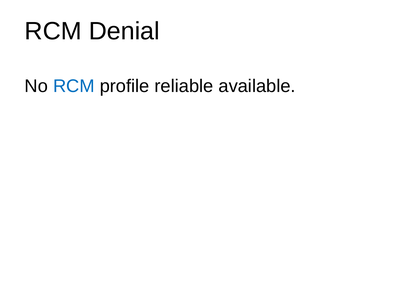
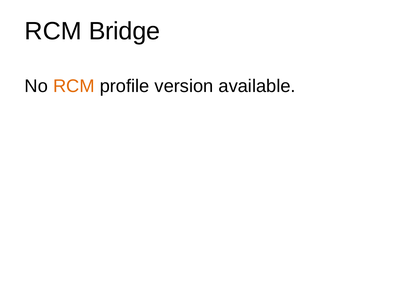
Denial: Denial -> Bridge
RCM at (74, 86) colour: blue -> orange
reliable: reliable -> version
